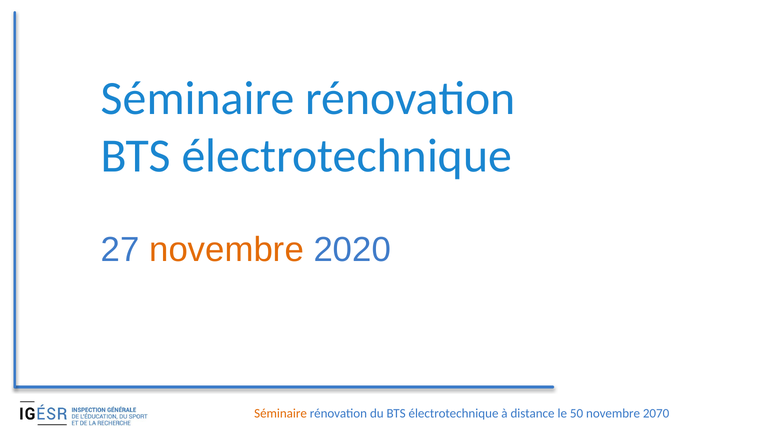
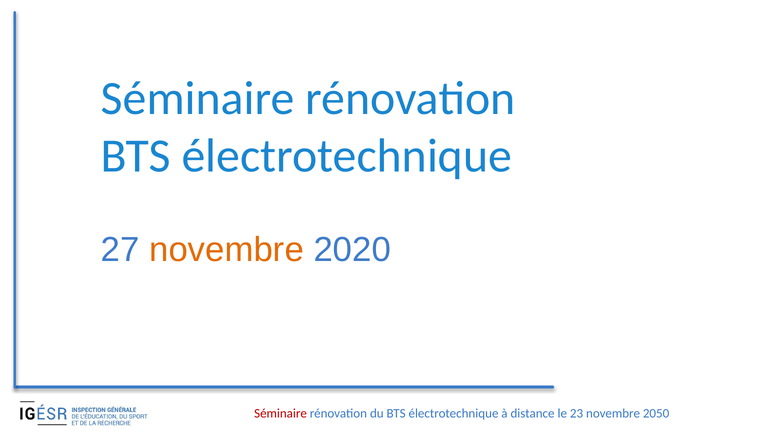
Séminaire at (281, 413) colour: orange -> red
50: 50 -> 23
2070: 2070 -> 2050
